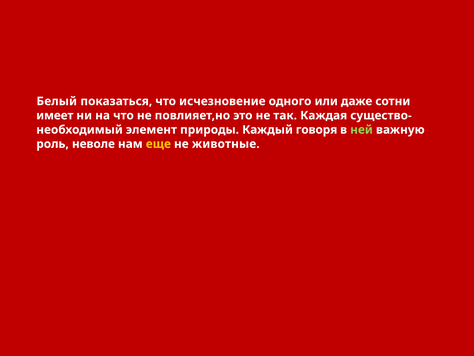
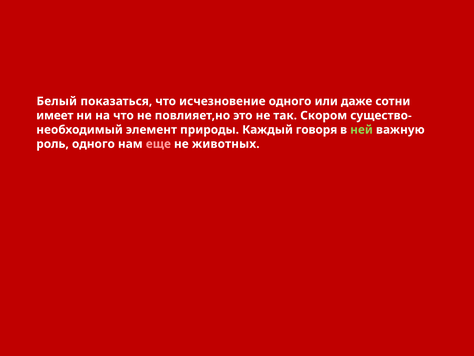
Каждая: Каждая -> Скором
роль неволе: неволе -> одного
еще colour: yellow -> pink
животные: животные -> животных
